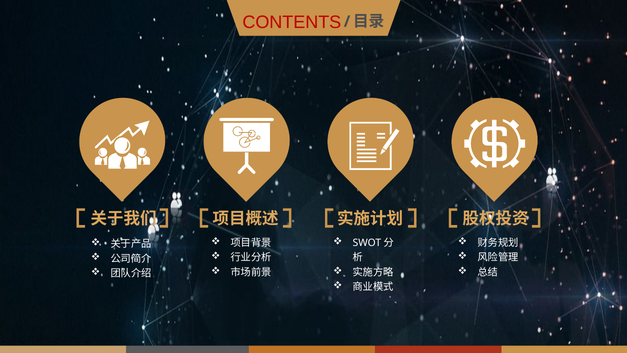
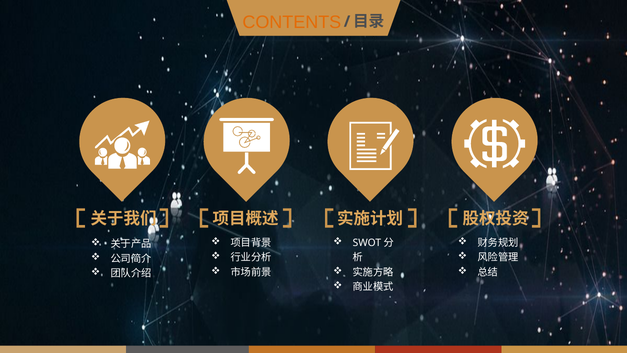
CONTENTS colour: red -> orange
